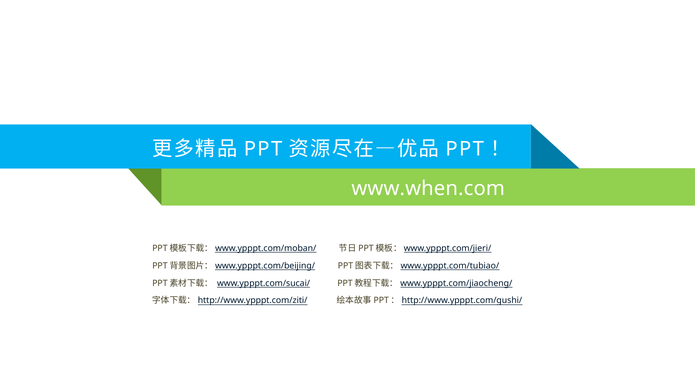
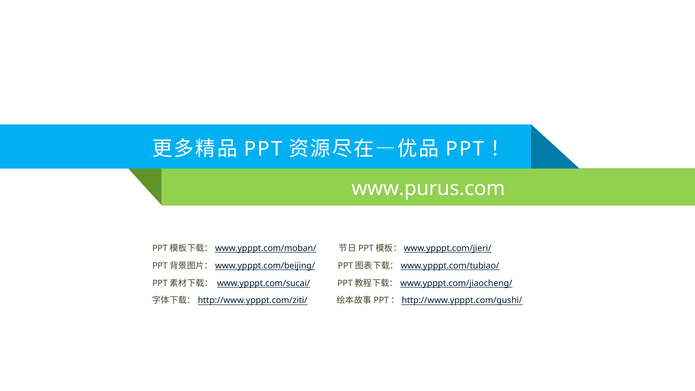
www.when.com: www.when.com -> www.purus.com
